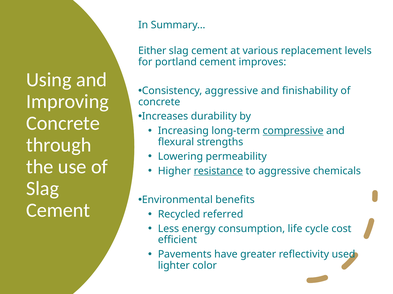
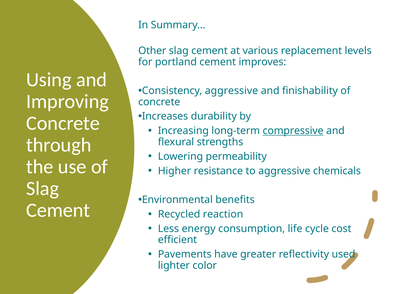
Either: Either -> Other
resistance underline: present -> none
referred: referred -> reaction
